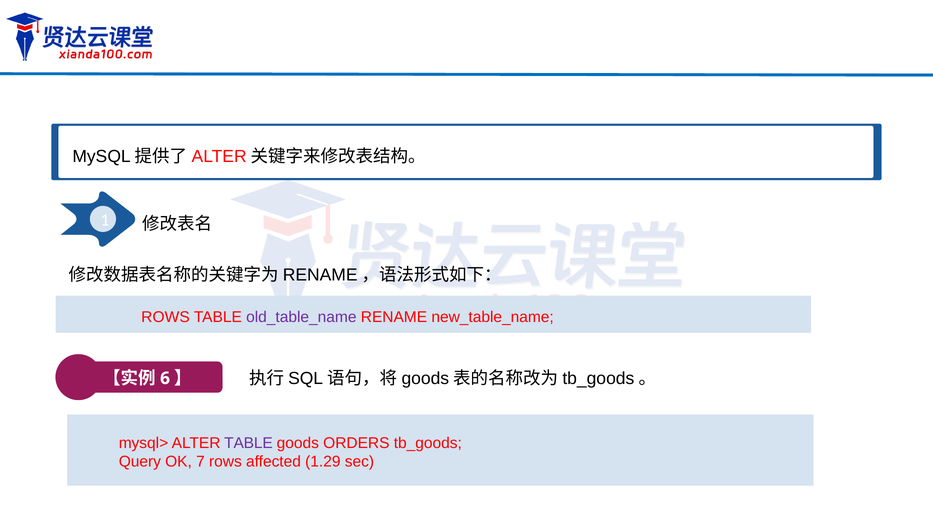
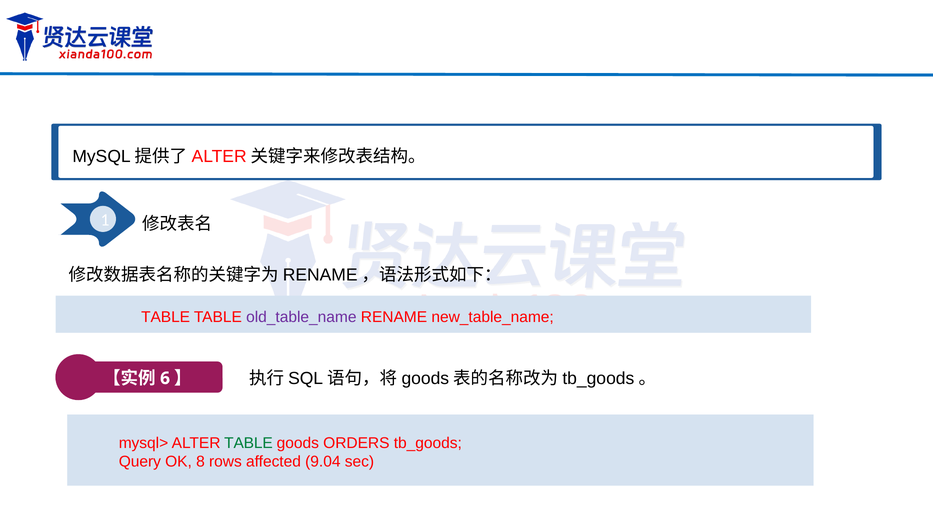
ROWS at (166, 317): ROWS -> TABLE
TABLE at (248, 443) colour: purple -> green
7: 7 -> 8
1.29: 1.29 -> 9.04
